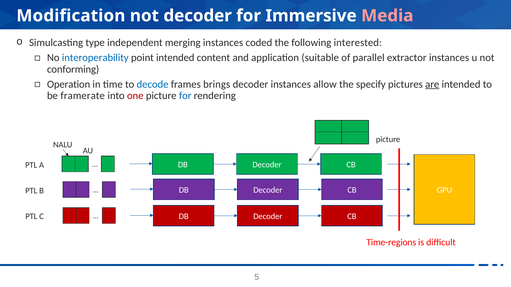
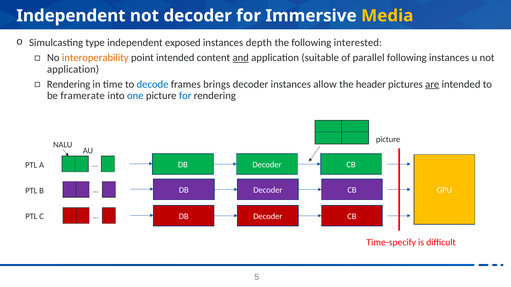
Modification at (71, 16): Modification -> Independent
Media colour: pink -> yellow
merging: merging -> exposed
coded: coded -> depth
interoperability colour: blue -> orange
and underline: none -> present
parallel extractor: extractor -> following
conforming at (73, 69): conforming -> application
Operation at (69, 84): Operation -> Rendering
specify: specify -> header
one colour: red -> blue
Time-regions: Time-regions -> Time-specify
